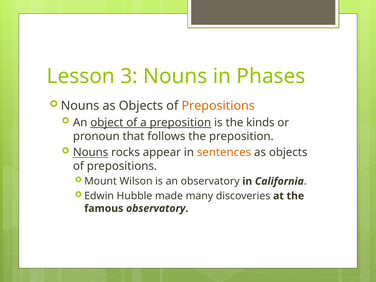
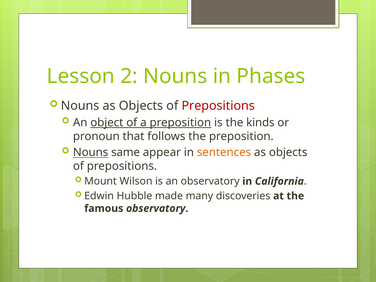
3: 3 -> 2
Prepositions at (218, 106) colour: orange -> red
rocks: rocks -> same
